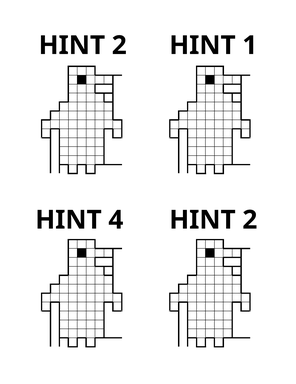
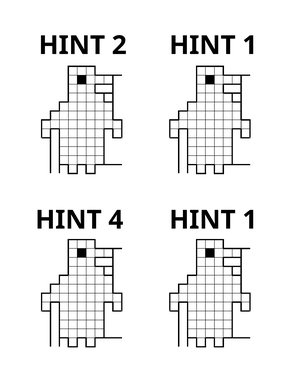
4 HINT 2: 2 -> 1
